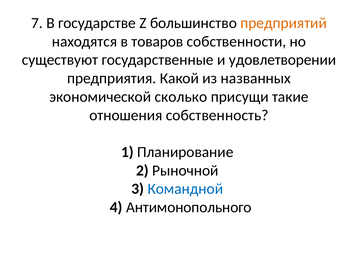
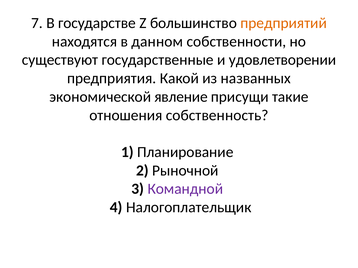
товаров: товаров -> данном
сколько: сколько -> явление
Командной colour: blue -> purple
Антимонопольного: Антимонопольного -> Налогоплательщик
